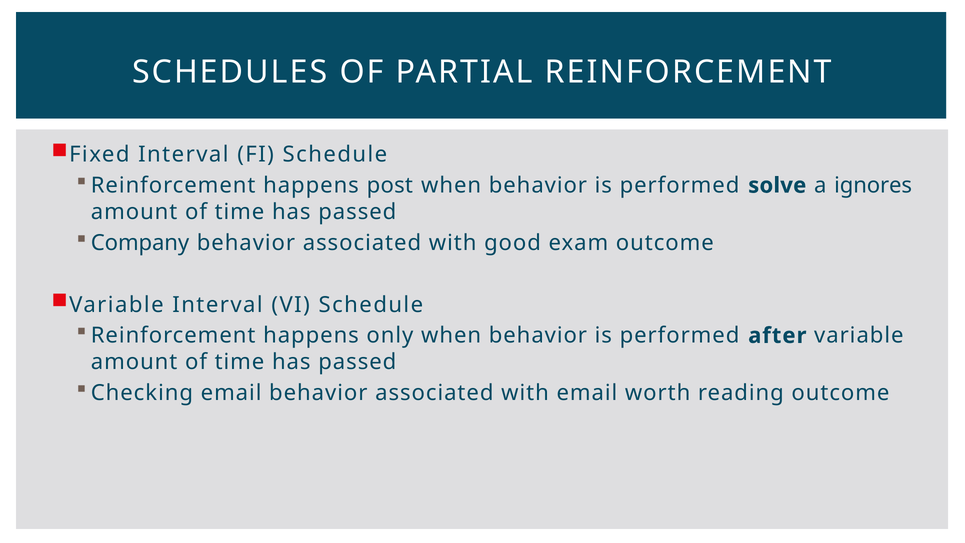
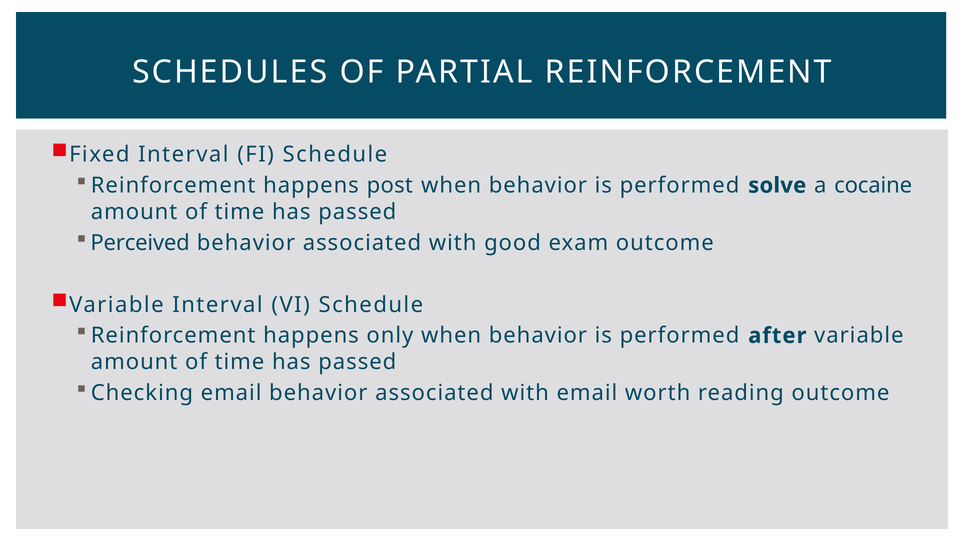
ignores: ignores -> cocaine
Company: Company -> Perceived
